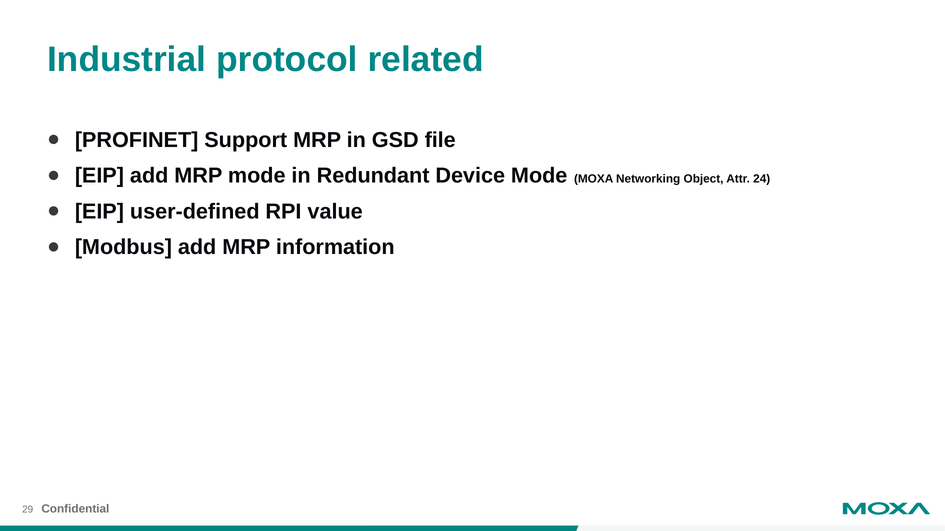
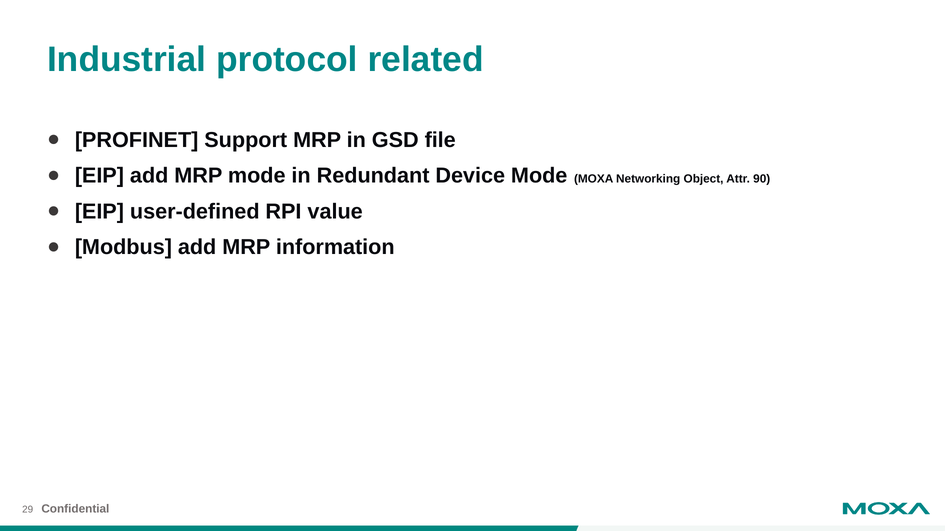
24: 24 -> 90
